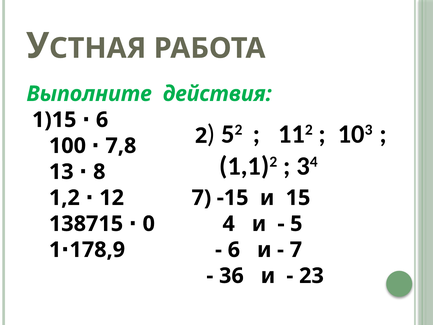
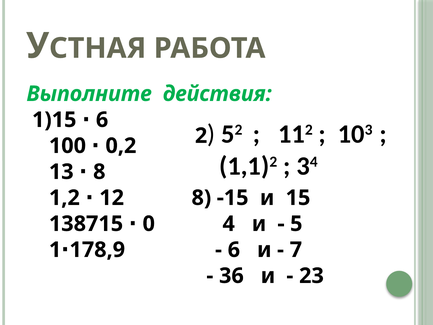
7,8: 7,8 -> 0,2
12 7: 7 -> 8
